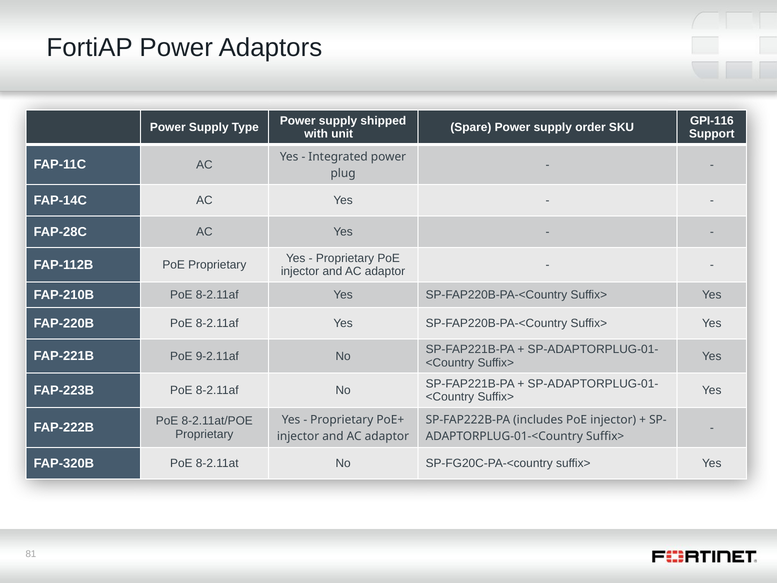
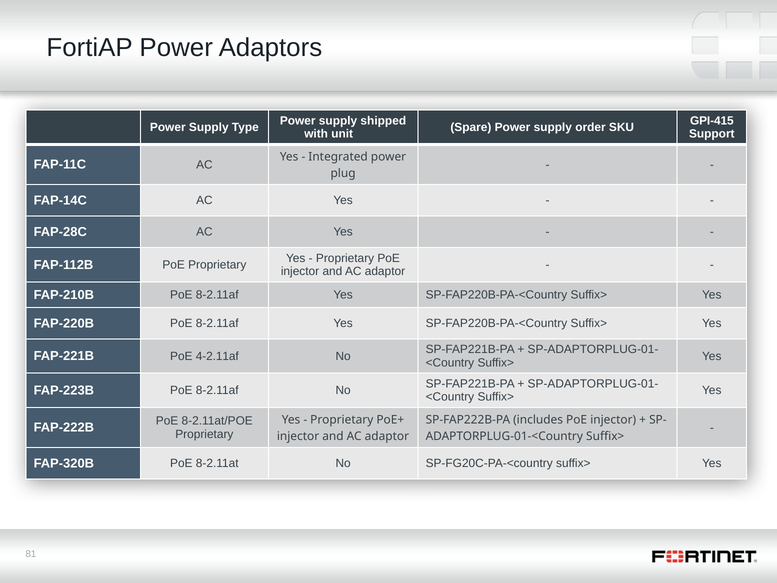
GPI-116: GPI-116 -> GPI-415
9-2.11af: 9-2.11af -> 4-2.11af
